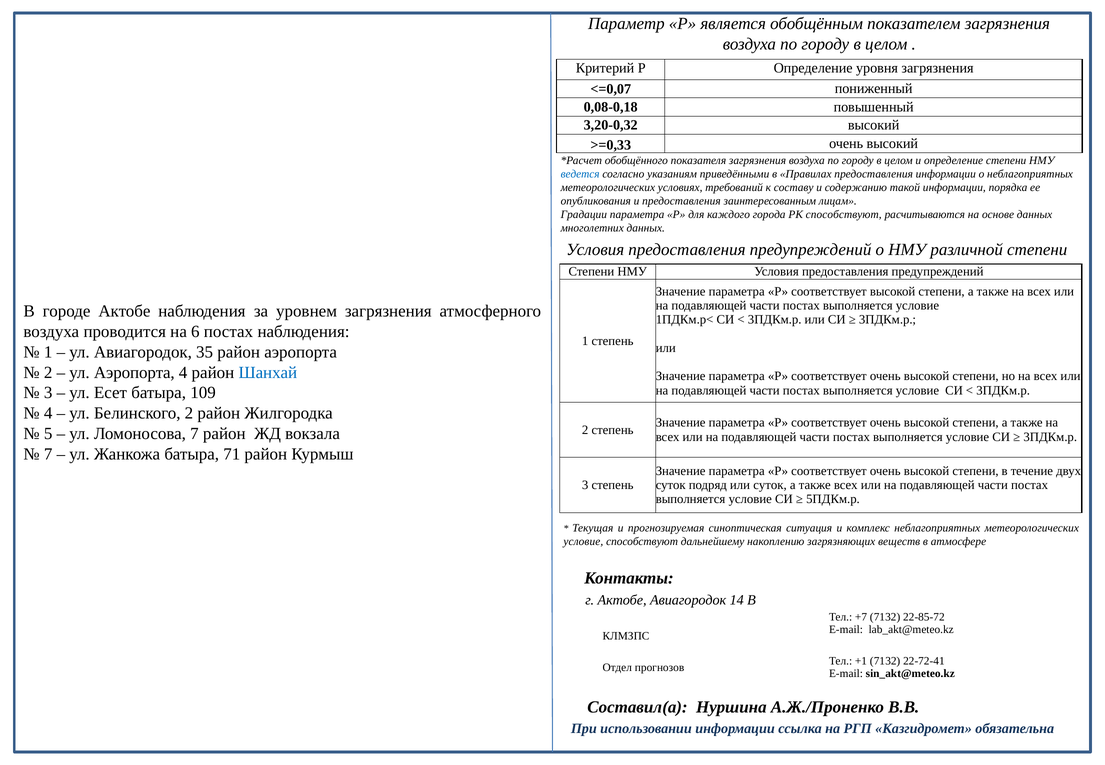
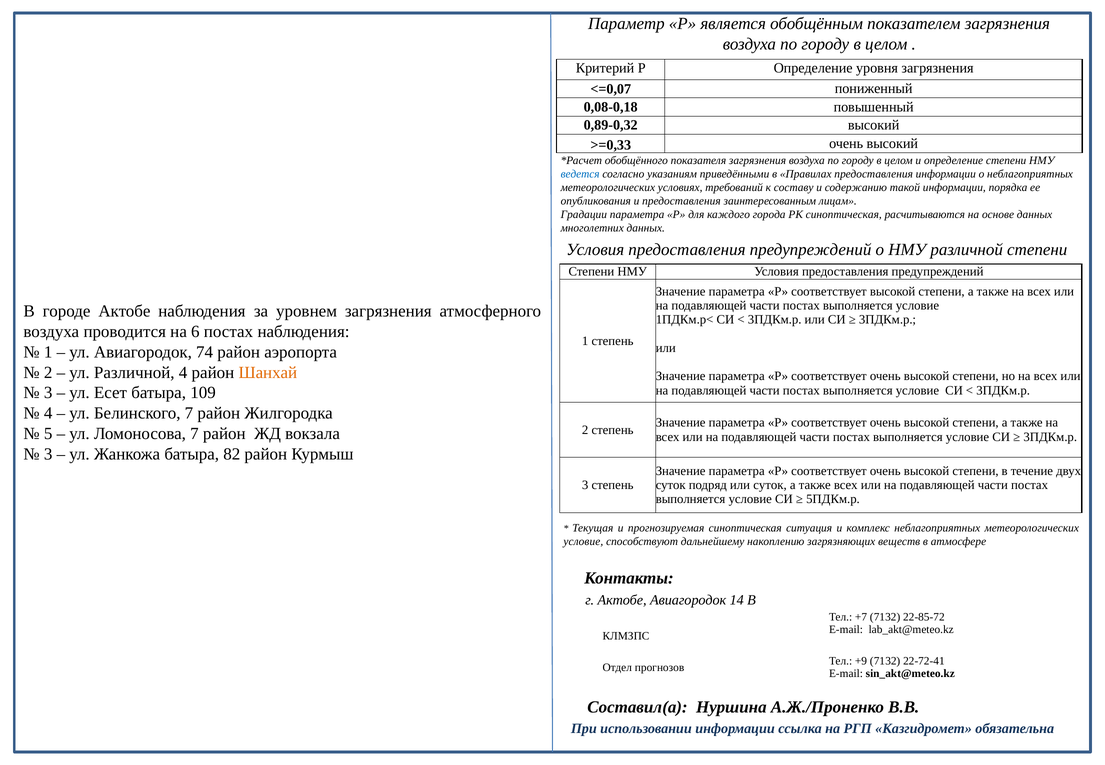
3,20-0,32: 3,20-0,32 -> 0,89-0,32
РК способствуют: способствуют -> синоптическая
35: 35 -> 74
ул Аэропорта: Аэропорта -> Различной
Шанхай colour: blue -> orange
Белинского 2: 2 -> 7
7 at (48, 454): 7 -> 3
71: 71 -> 82
+1: +1 -> +9
